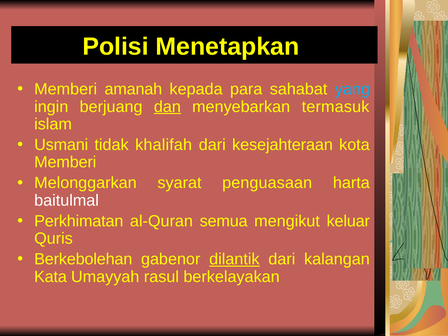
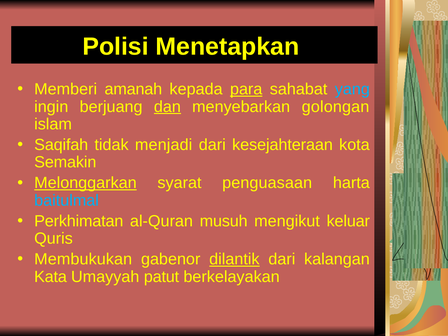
para underline: none -> present
termasuk: termasuk -> golongan
Usmani: Usmani -> Saqifah
khalifah: khalifah -> menjadi
Memberi at (65, 162): Memberi -> Semakin
Melonggarkan underline: none -> present
baitulmal colour: white -> light blue
semua: semua -> musuh
Berkebolehan: Berkebolehan -> Membukukan
rasul: rasul -> patut
